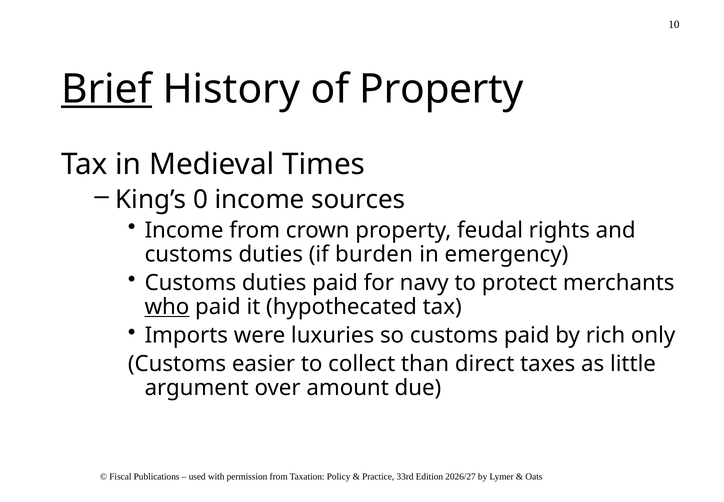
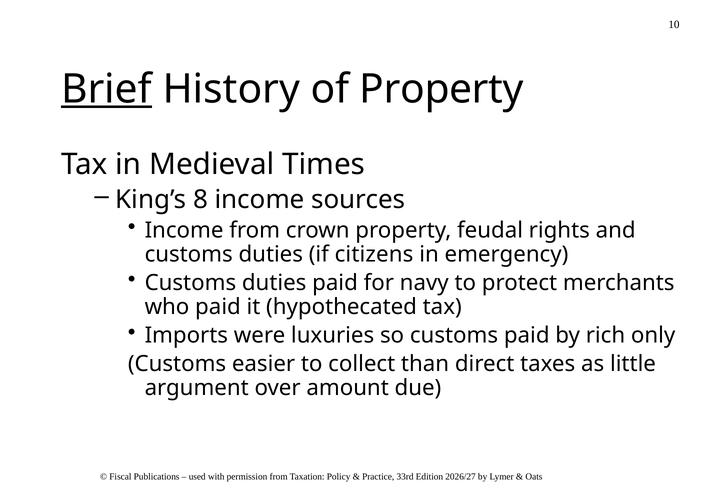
0: 0 -> 8
burden: burden -> citizens
who underline: present -> none
